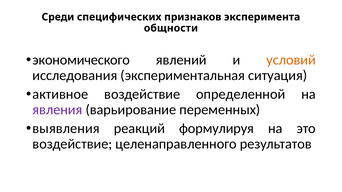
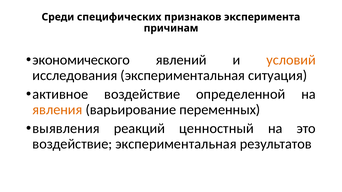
общности: общности -> причинам
явления colour: purple -> orange
формулируя: формулируя -> ценностный
воздействие целенаправленного: целенаправленного -> экспериментальная
